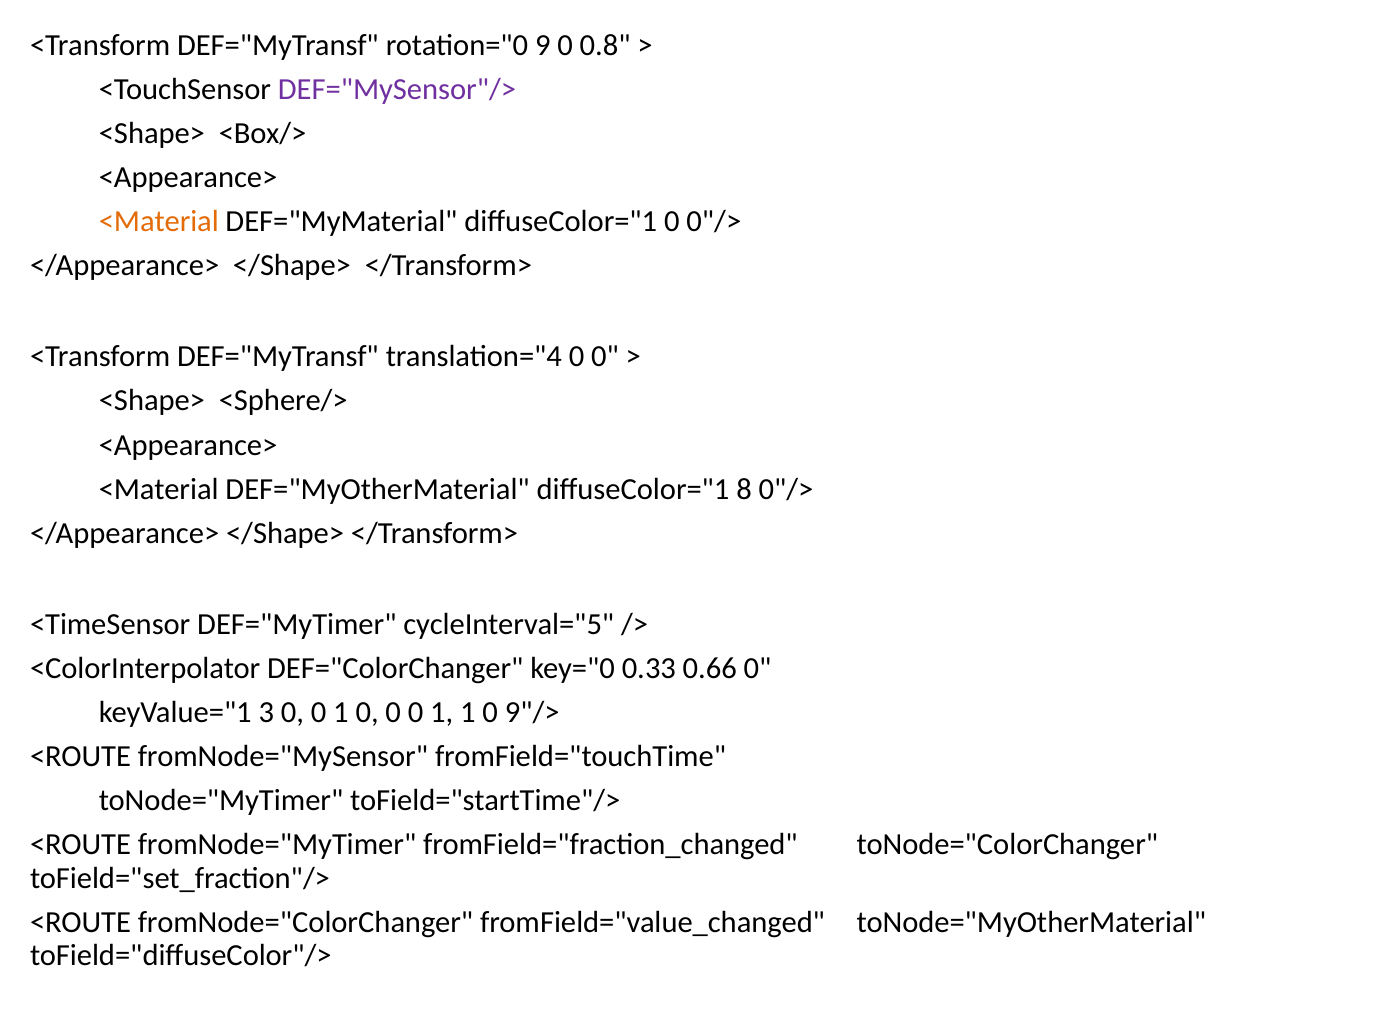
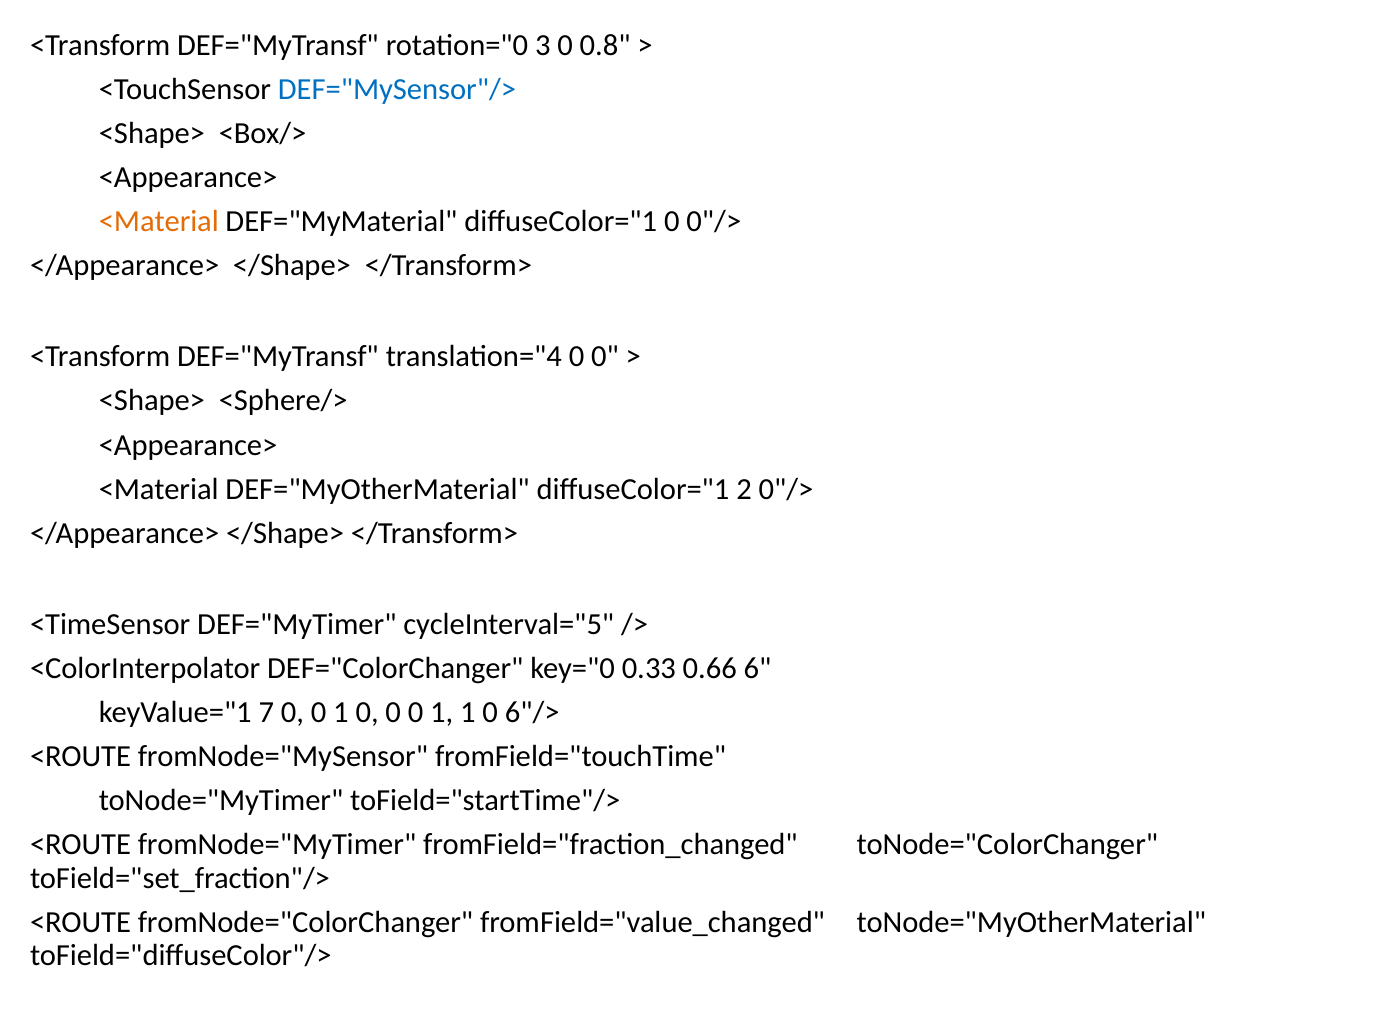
9: 9 -> 3
DEF="MySensor"/> colour: purple -> blue
8: 8 -> 2
0.66 0: 0 -> 6
3: 3 -> 7
9"/>: 9"/> -> 6"/>
